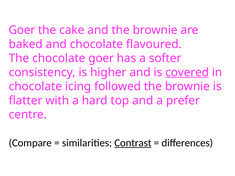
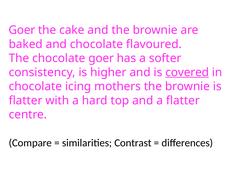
followed: followed -> mothers
a prefer: prefer -> flatter
Contrast underline: present -> none
